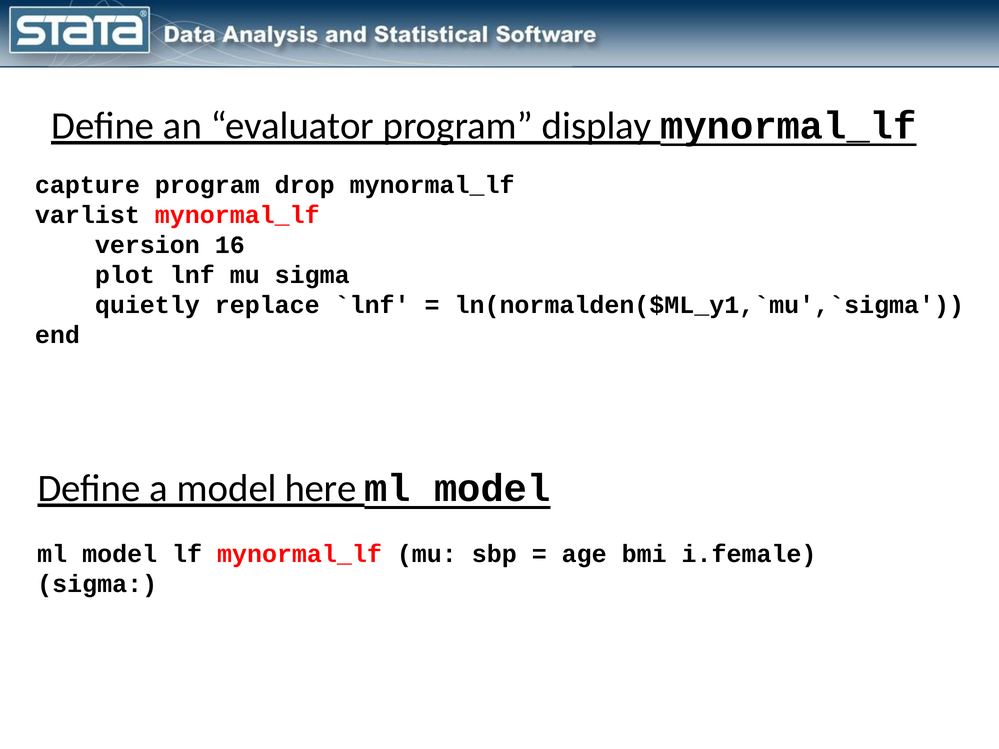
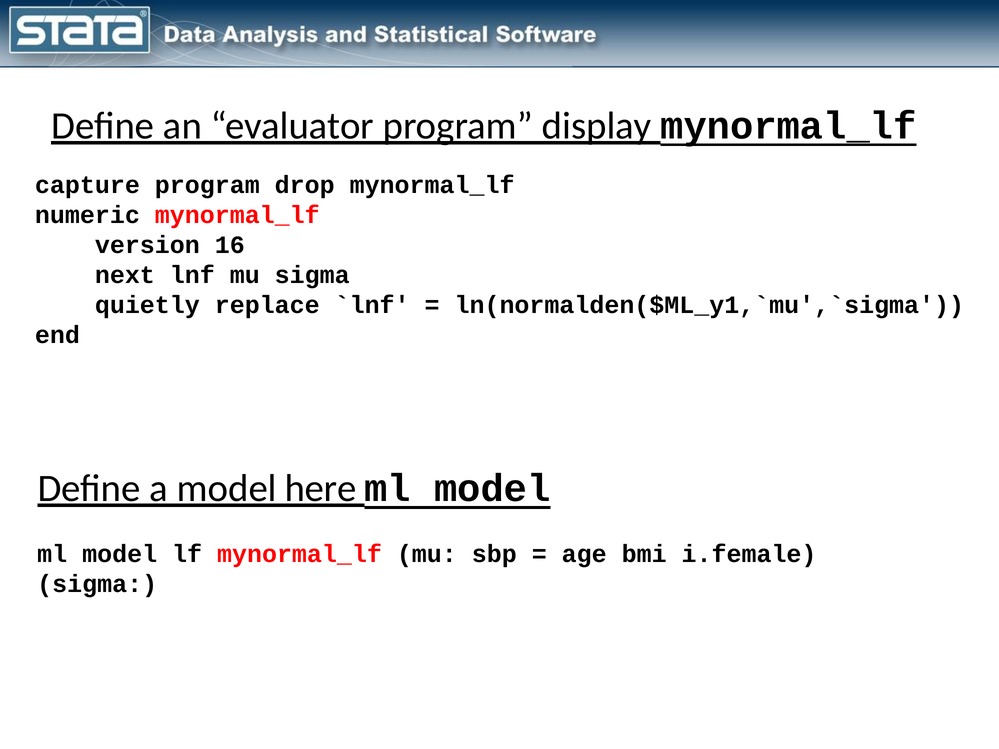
varlist: varlist -> numeric
plot: plot -> next
